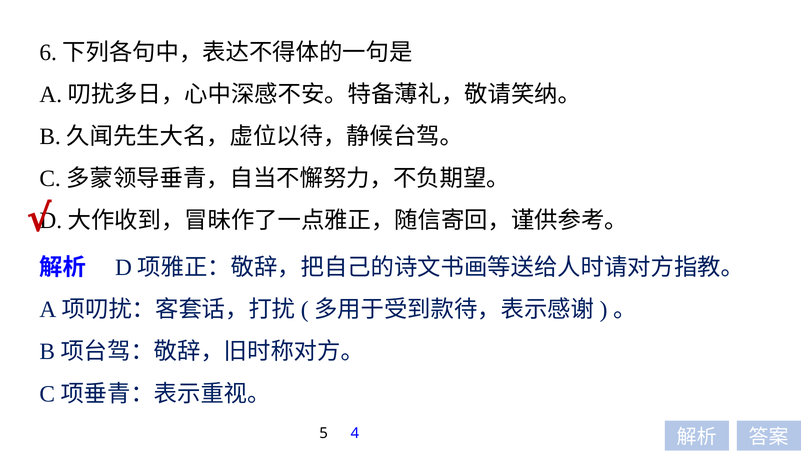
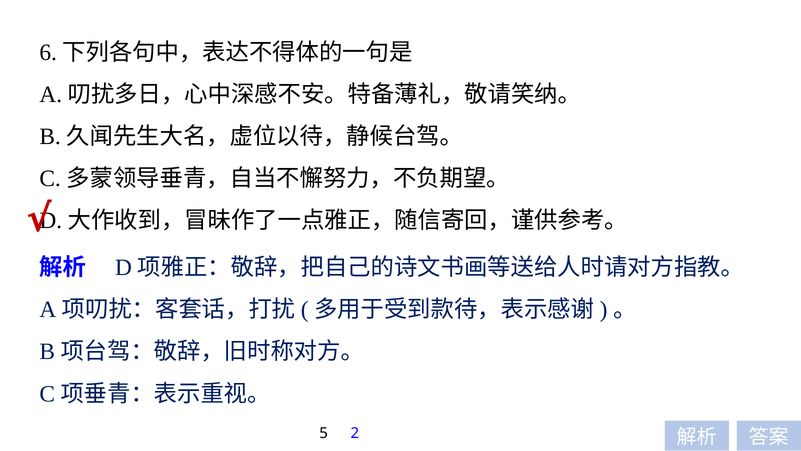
4: 4 -> 2
